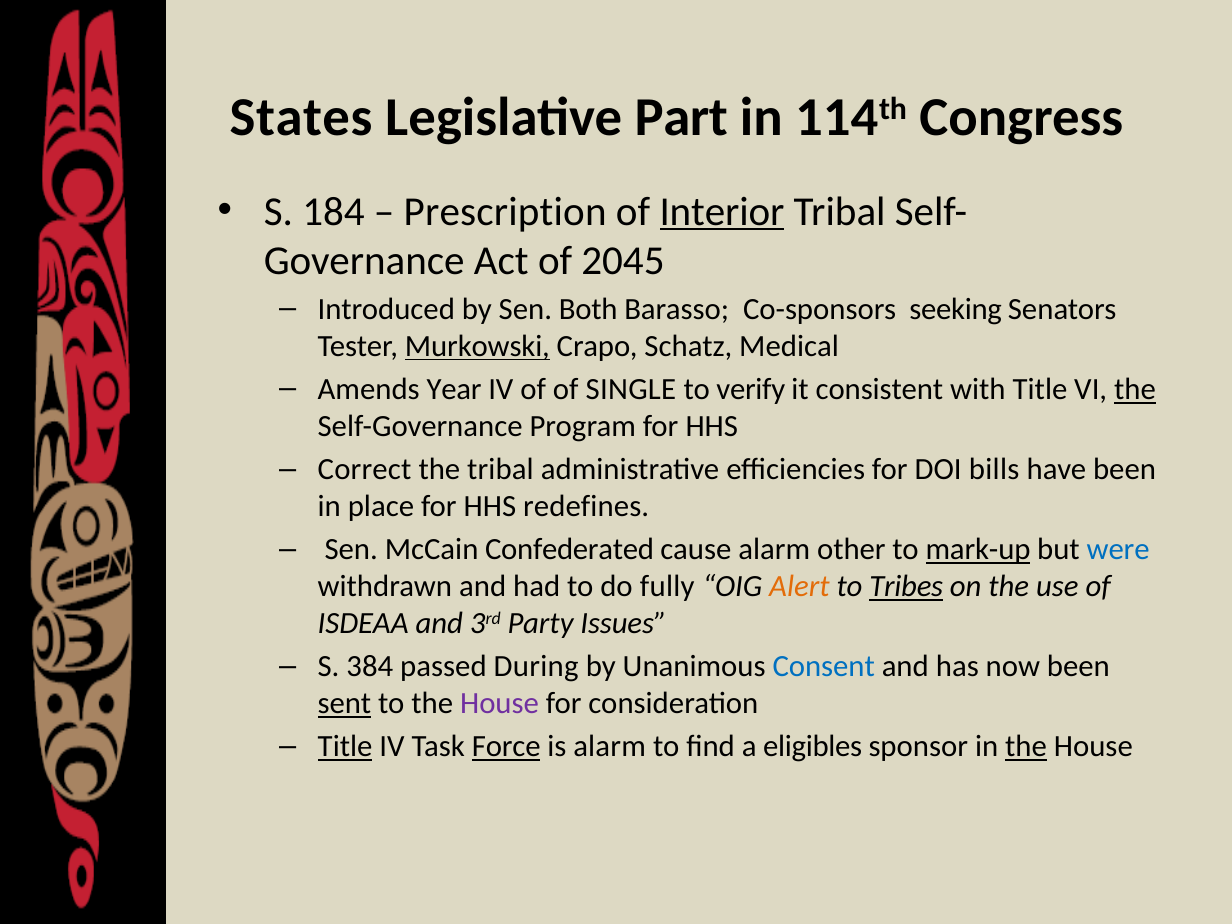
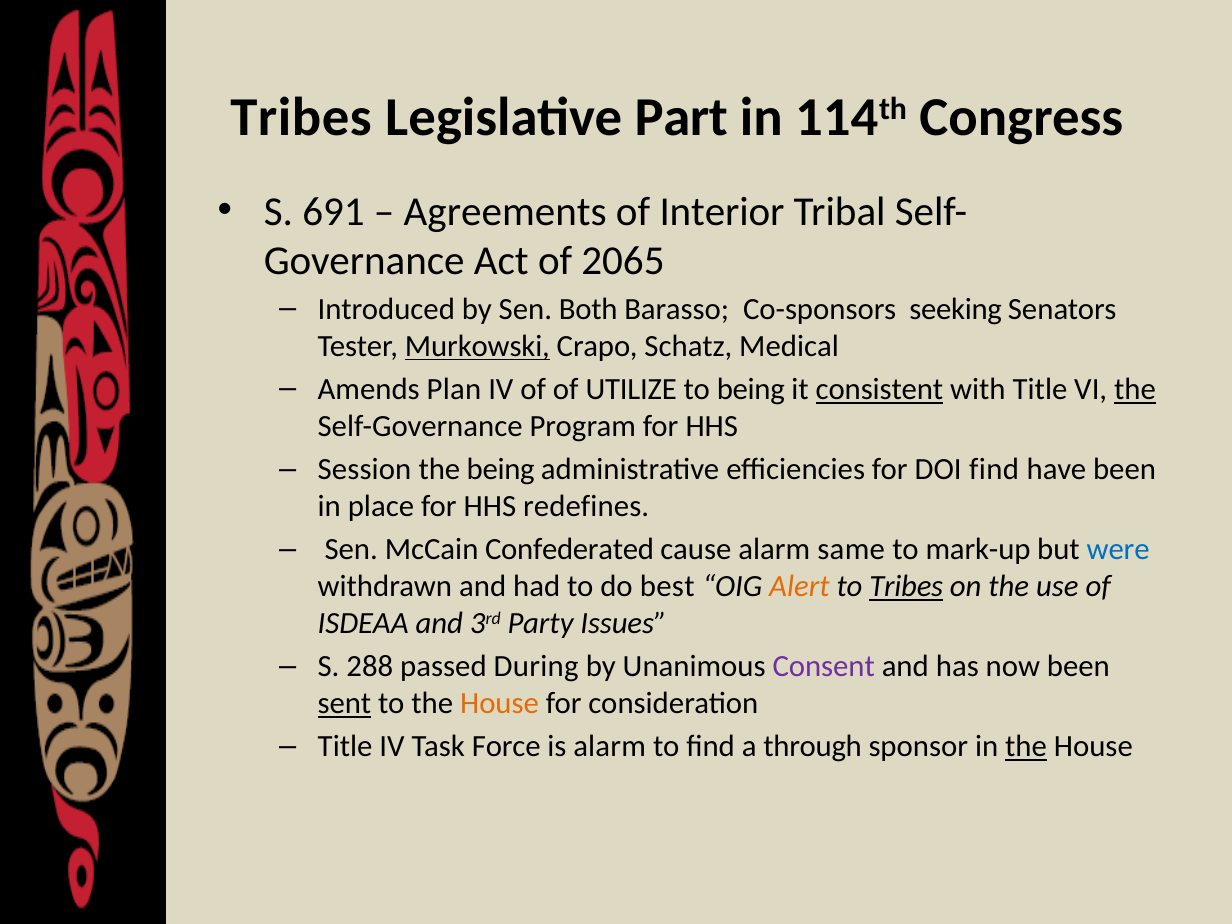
States at (301, 118): States -> Tribes
184: 184 -> 691
Prescription: Prescription -> Agreements
Interior underline: present -> none
2045: 2045 -> 2065
Year: Year -> Plan
SINGLE: SINGLE -> UTILIZE
to verify: verify -> being
consistent underline: none -> present
Correct: Correct -> Session
the tribal: tribal -> being
DOI bills: bills -> find
other: other -> same
mark-up underline: present -> none
fully: fully -> best
384: 384 -> 288
Consent colour: blue -> purple
House at (500, 704) colour: purple -> orange
Title at (345, 747) underline: present -> none
Force underline: present -> none
eligibles: eligibles -> through
